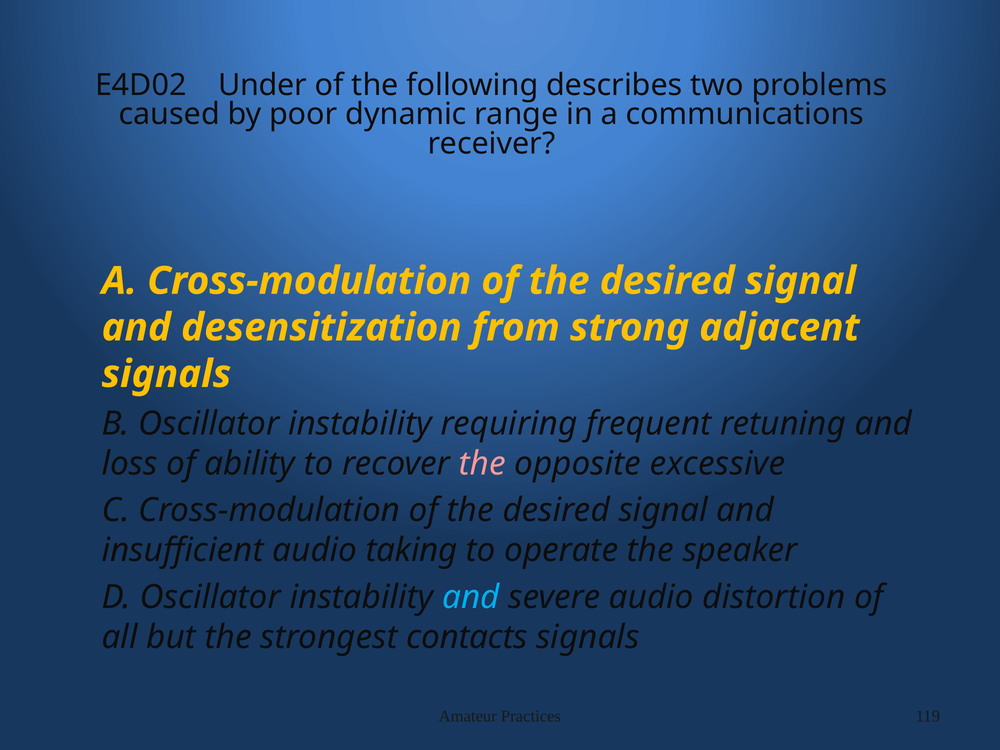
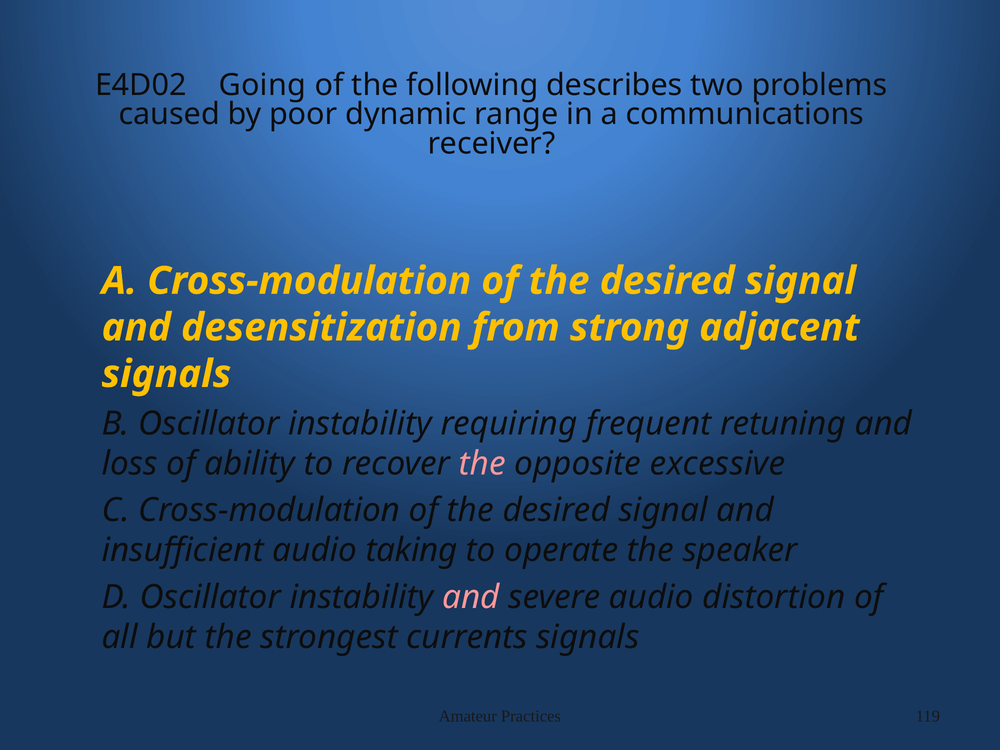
Under: Under -> Going
and at (471, 597) colour: light blue -> pink
contacts: contacts -> currents
